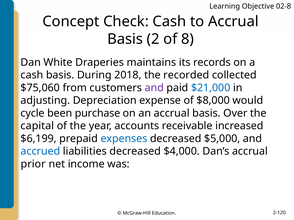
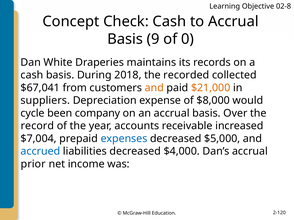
2: 2 -> 9
8: 8 -> 0
$75,060: $75,060 -> $67,041
and at (154, 88) colour: purple -> orange
$21,000 colour: blue -> orange
adjusting: adjusting -> suppliers
purchase: purchase -> company
capital: capital -> record
$6,199: $6,199 -> $7,004
